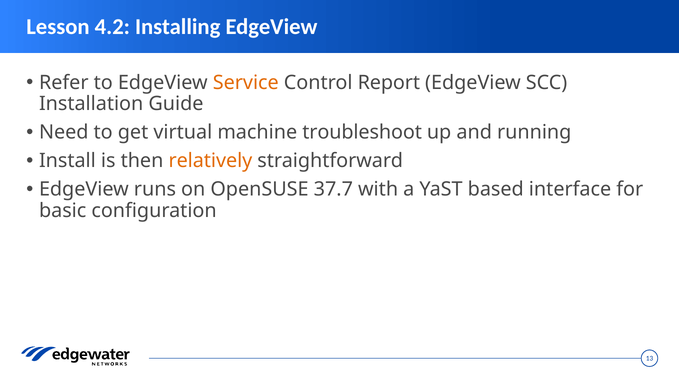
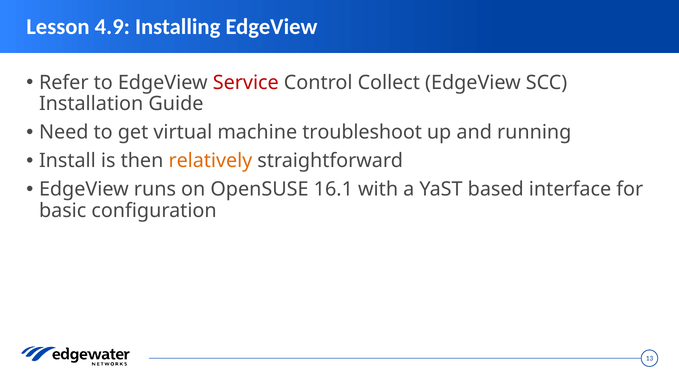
4.2: 4.2 -> 4.9
Service colour: orange -> red
Report: Report -> Collect
37.7: 37.7 -> 16.1
